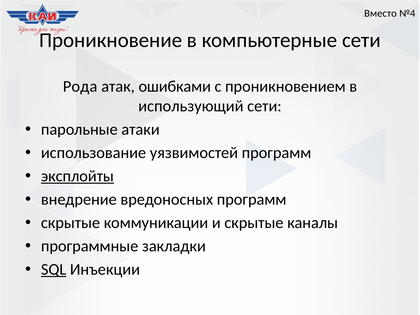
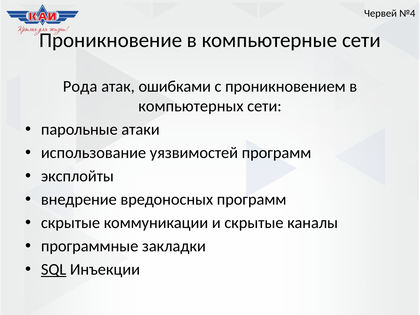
Вместо: Вместо -> Червей
использующий: использующий -> компьютерных
эксплойты underline: present -> none
